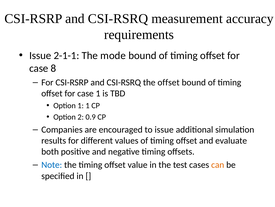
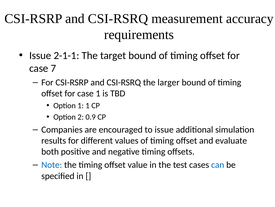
mode: mode -> target
8: 8 -> 7
the offset: offset -> larger
can colour: orange -> blue
